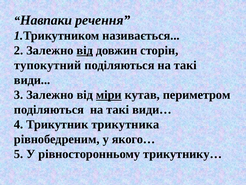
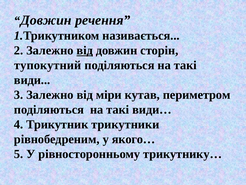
Навпаки at (46, 20): Навпаки -> Довжин
міри underline: present -> none
трикутника: трикутника -> трикутники
